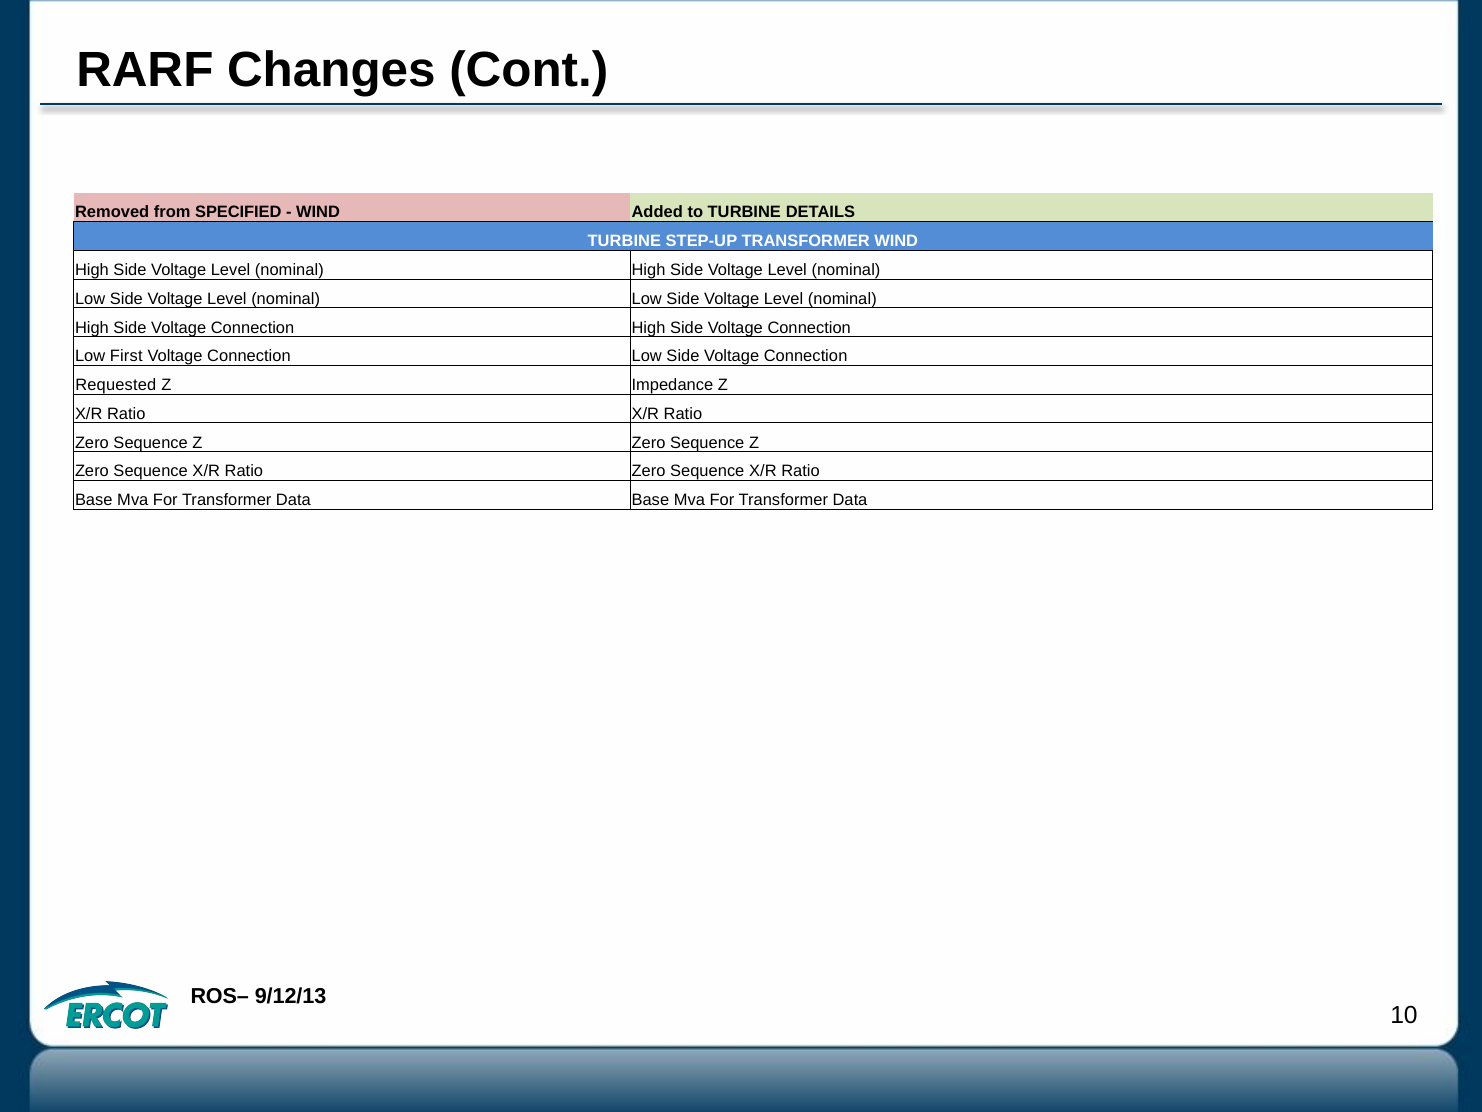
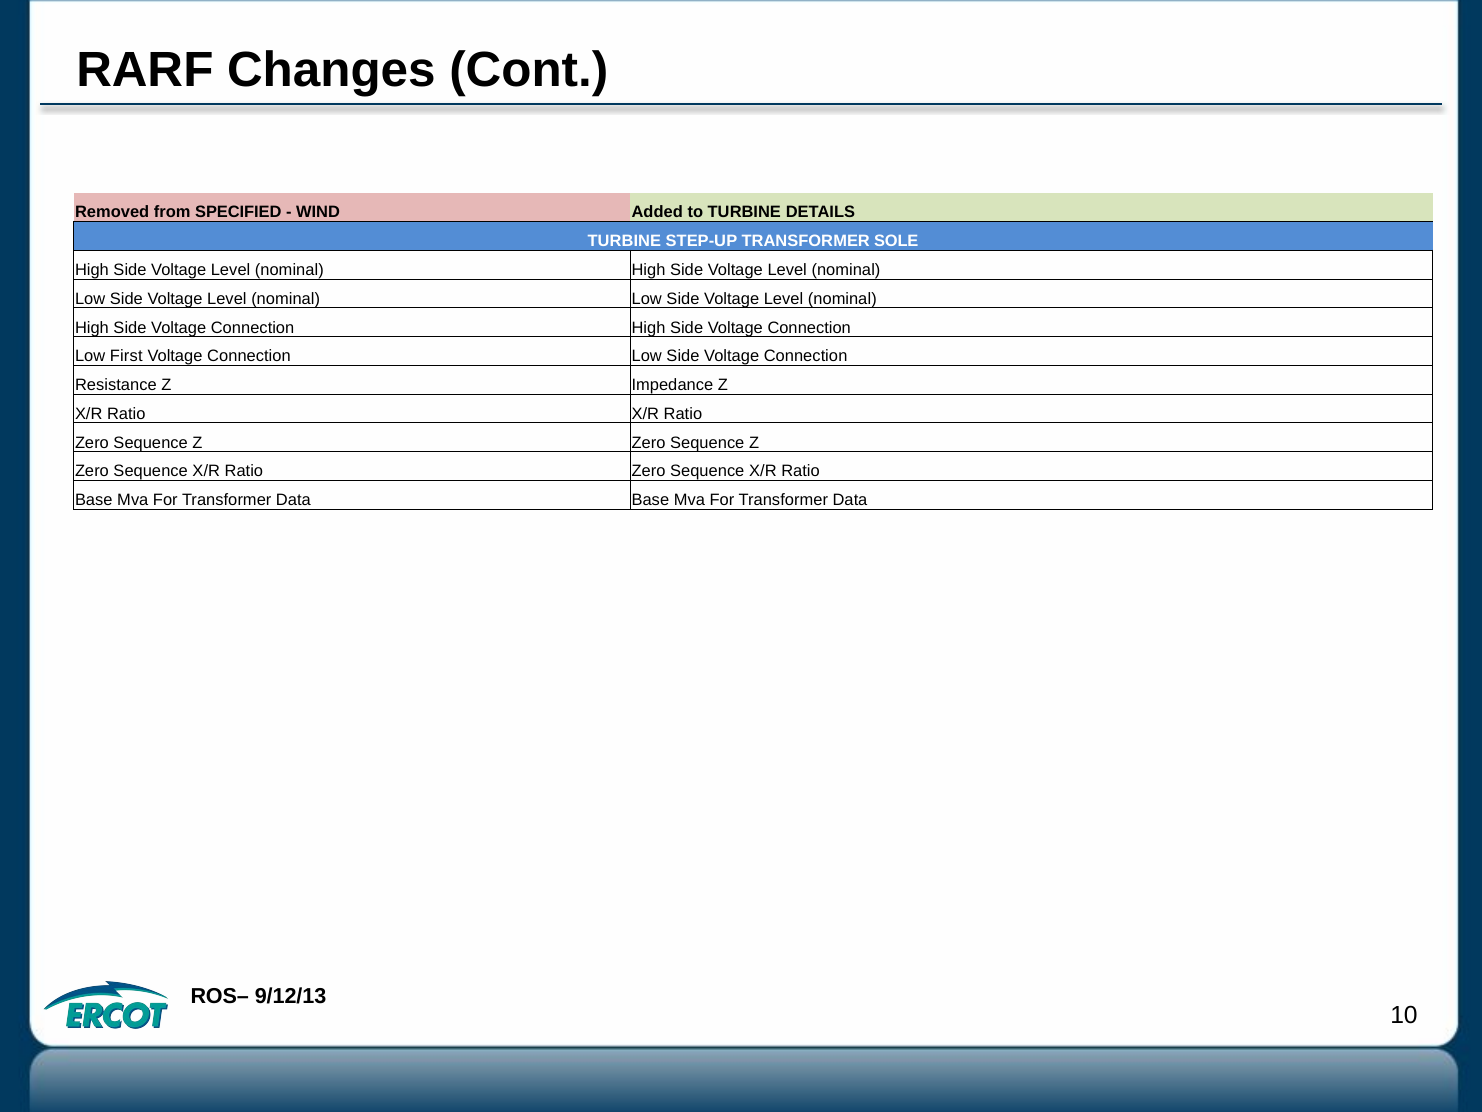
TRANSFORMER WIND: WIND -> SOLE
Requested: Requested -> Resistance
